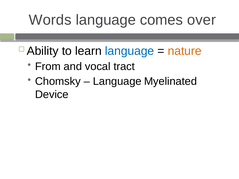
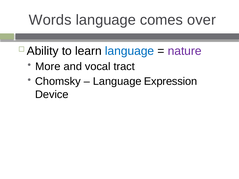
nature colour: orange -> purple
From: From -> More
Myelinated: Myelinated -> Expression
